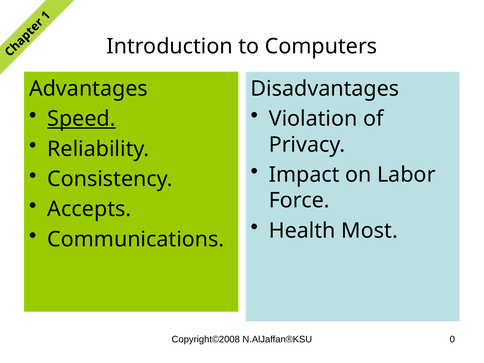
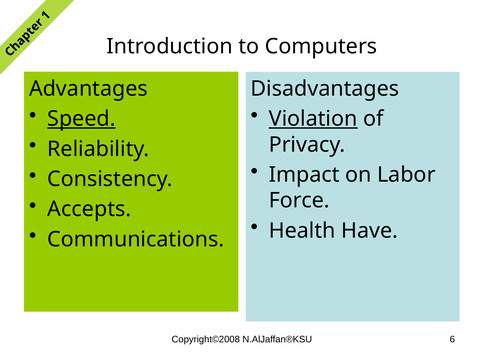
Violation underline: none -> present
Most: Most -> Have
0: 0 -> 6
